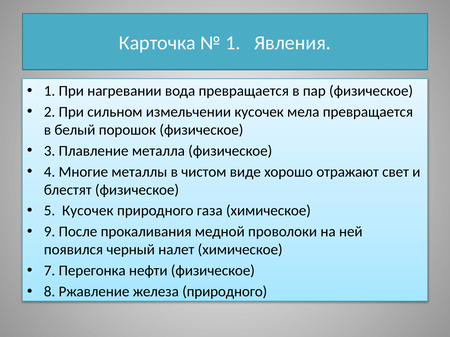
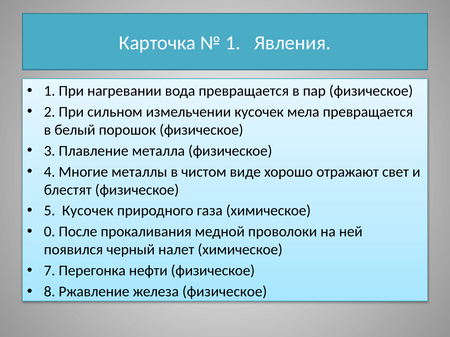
9: 9 -> 0
железа природного: природного -> физическое
